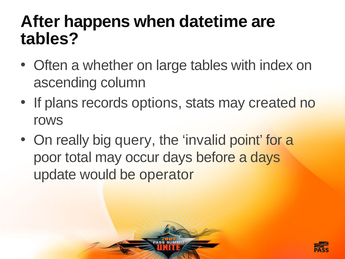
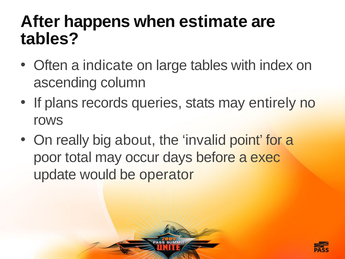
datetime: datetime -> estimate
whether: whether -> indicate
options: options -> queries
created: created -> entirely
query: query -> about
a days: days -> exec
